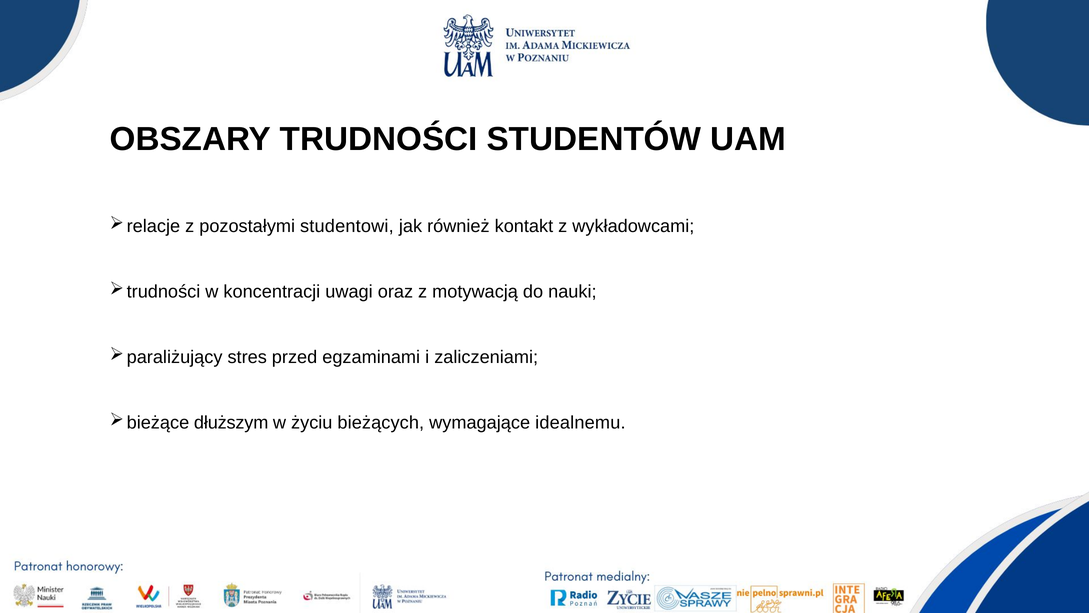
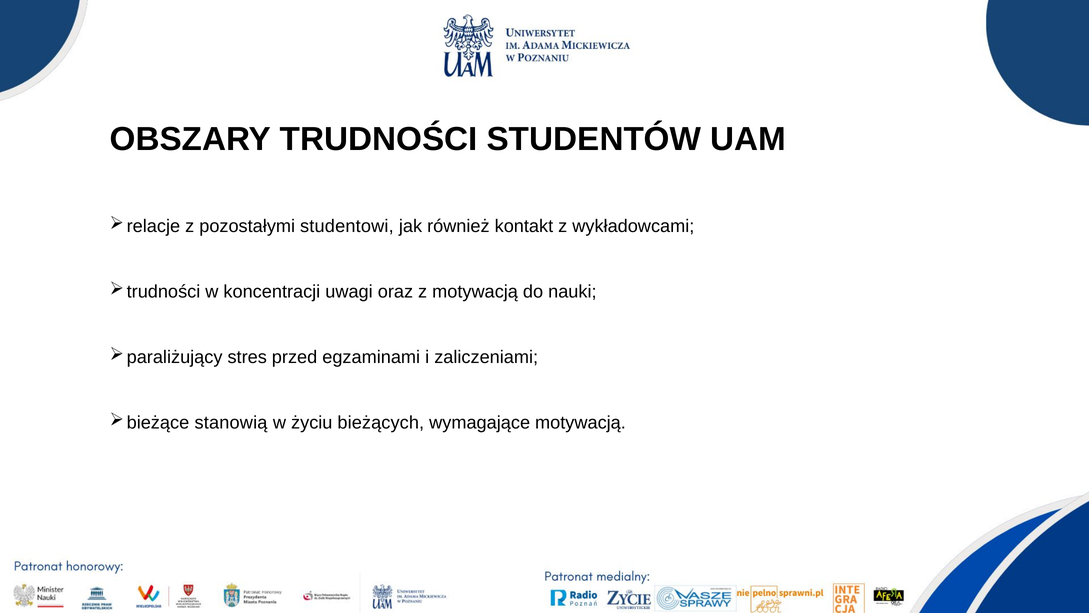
dłuższym: dłuższym -> stanowią
wymagające idealnemu: idealnemu -> motywacją
